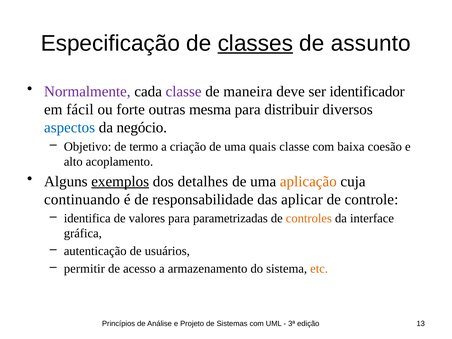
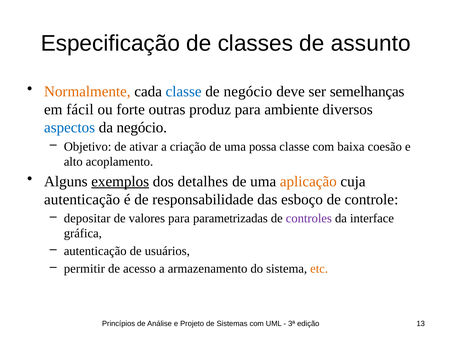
classes underline: present -> none
Normalmente colour: purple -> orange
classe at (184, 91) colour: purple -> blue
de maneira: maneira -> negócio
identificador: identificador -> semelhanças
mesma: mesma -> produz
distribuir: distribuir -> ambiente
termo: termo -> ativar
quais: quais -> possa
continuando at (82, 199): continuando -> autenticação
aplicar: aplicar -> esboço
identifica: identifica -> depositar
controles colour: orange -> purple
